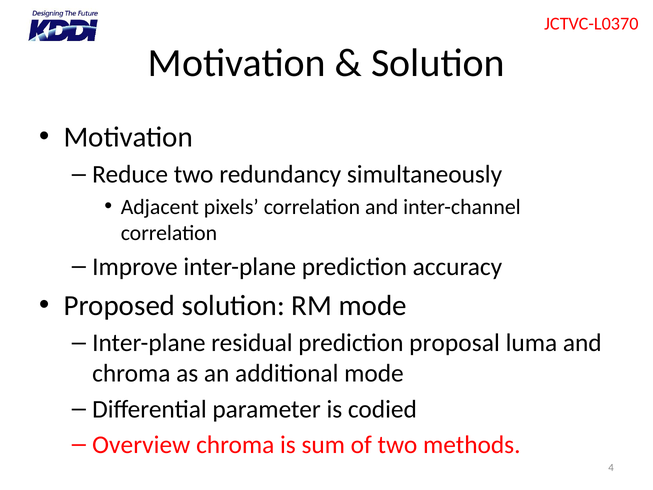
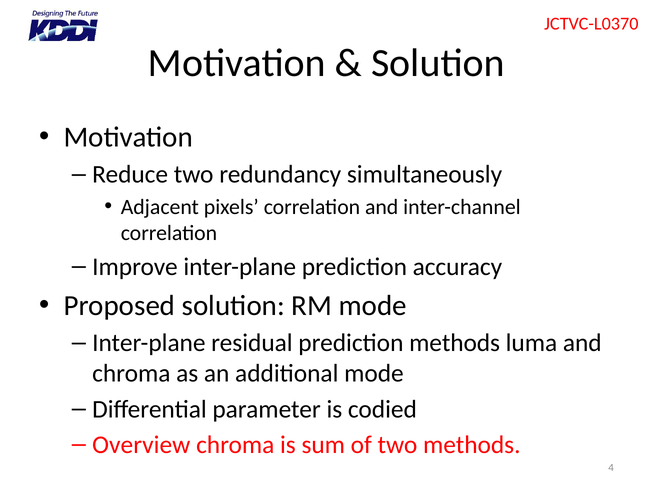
prediction proposal: proposal -> methods
